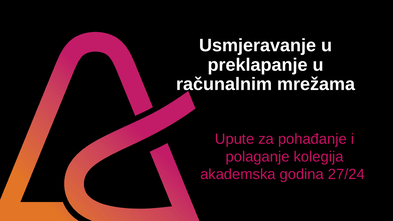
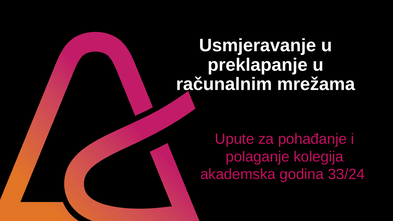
27/24: 27/24 -> 33/24
